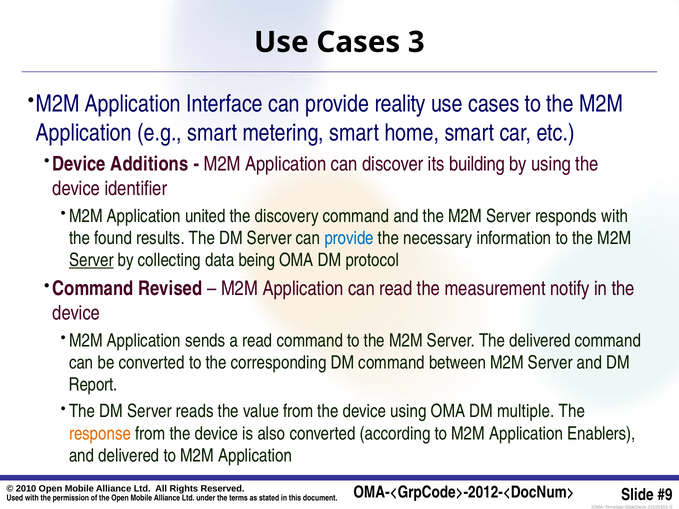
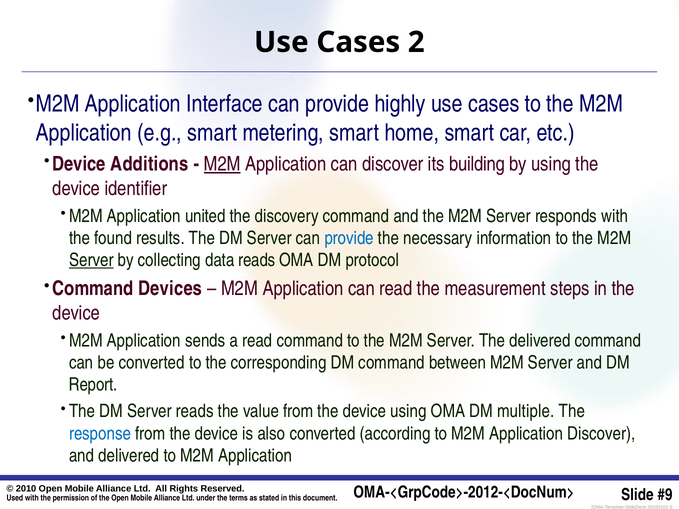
3: 3 -> 2
reality: reality -> highly
M2M at (222, 164) underline: none -> present
data being: being -> reads
Revised: Revised -> Devices
notify: notify -> steps
response colour: orange -> blue
Application Enablers: Enablers -> Discover
